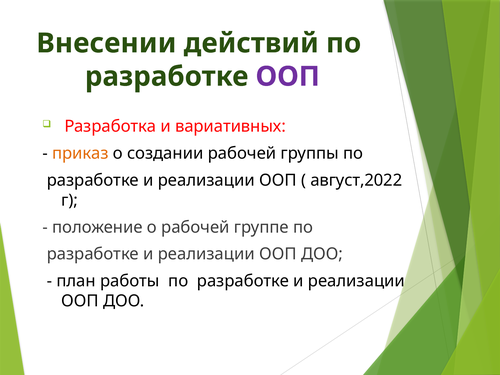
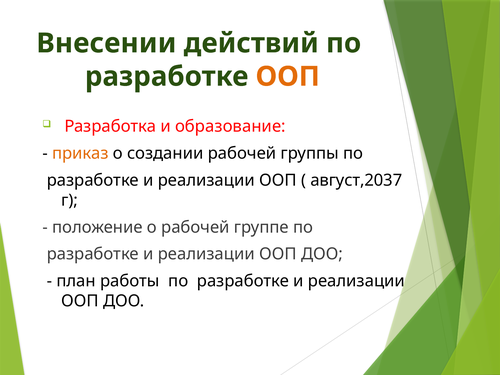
ООП at (288, 77) colour: purple -> orange
вариативных: вариативных -> образование
август,2022: август,2022 -> август,2037
